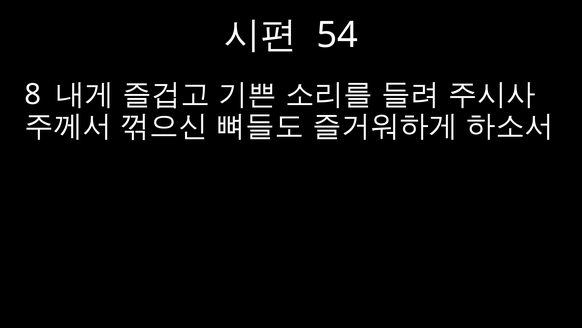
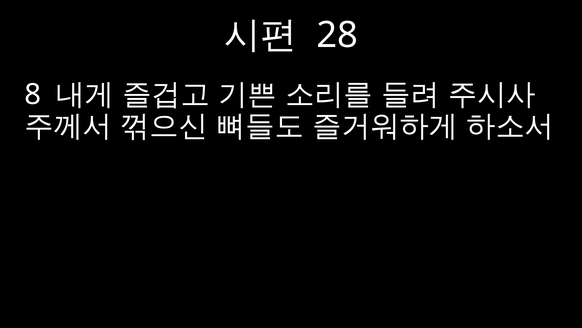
54: 54 -> 28
